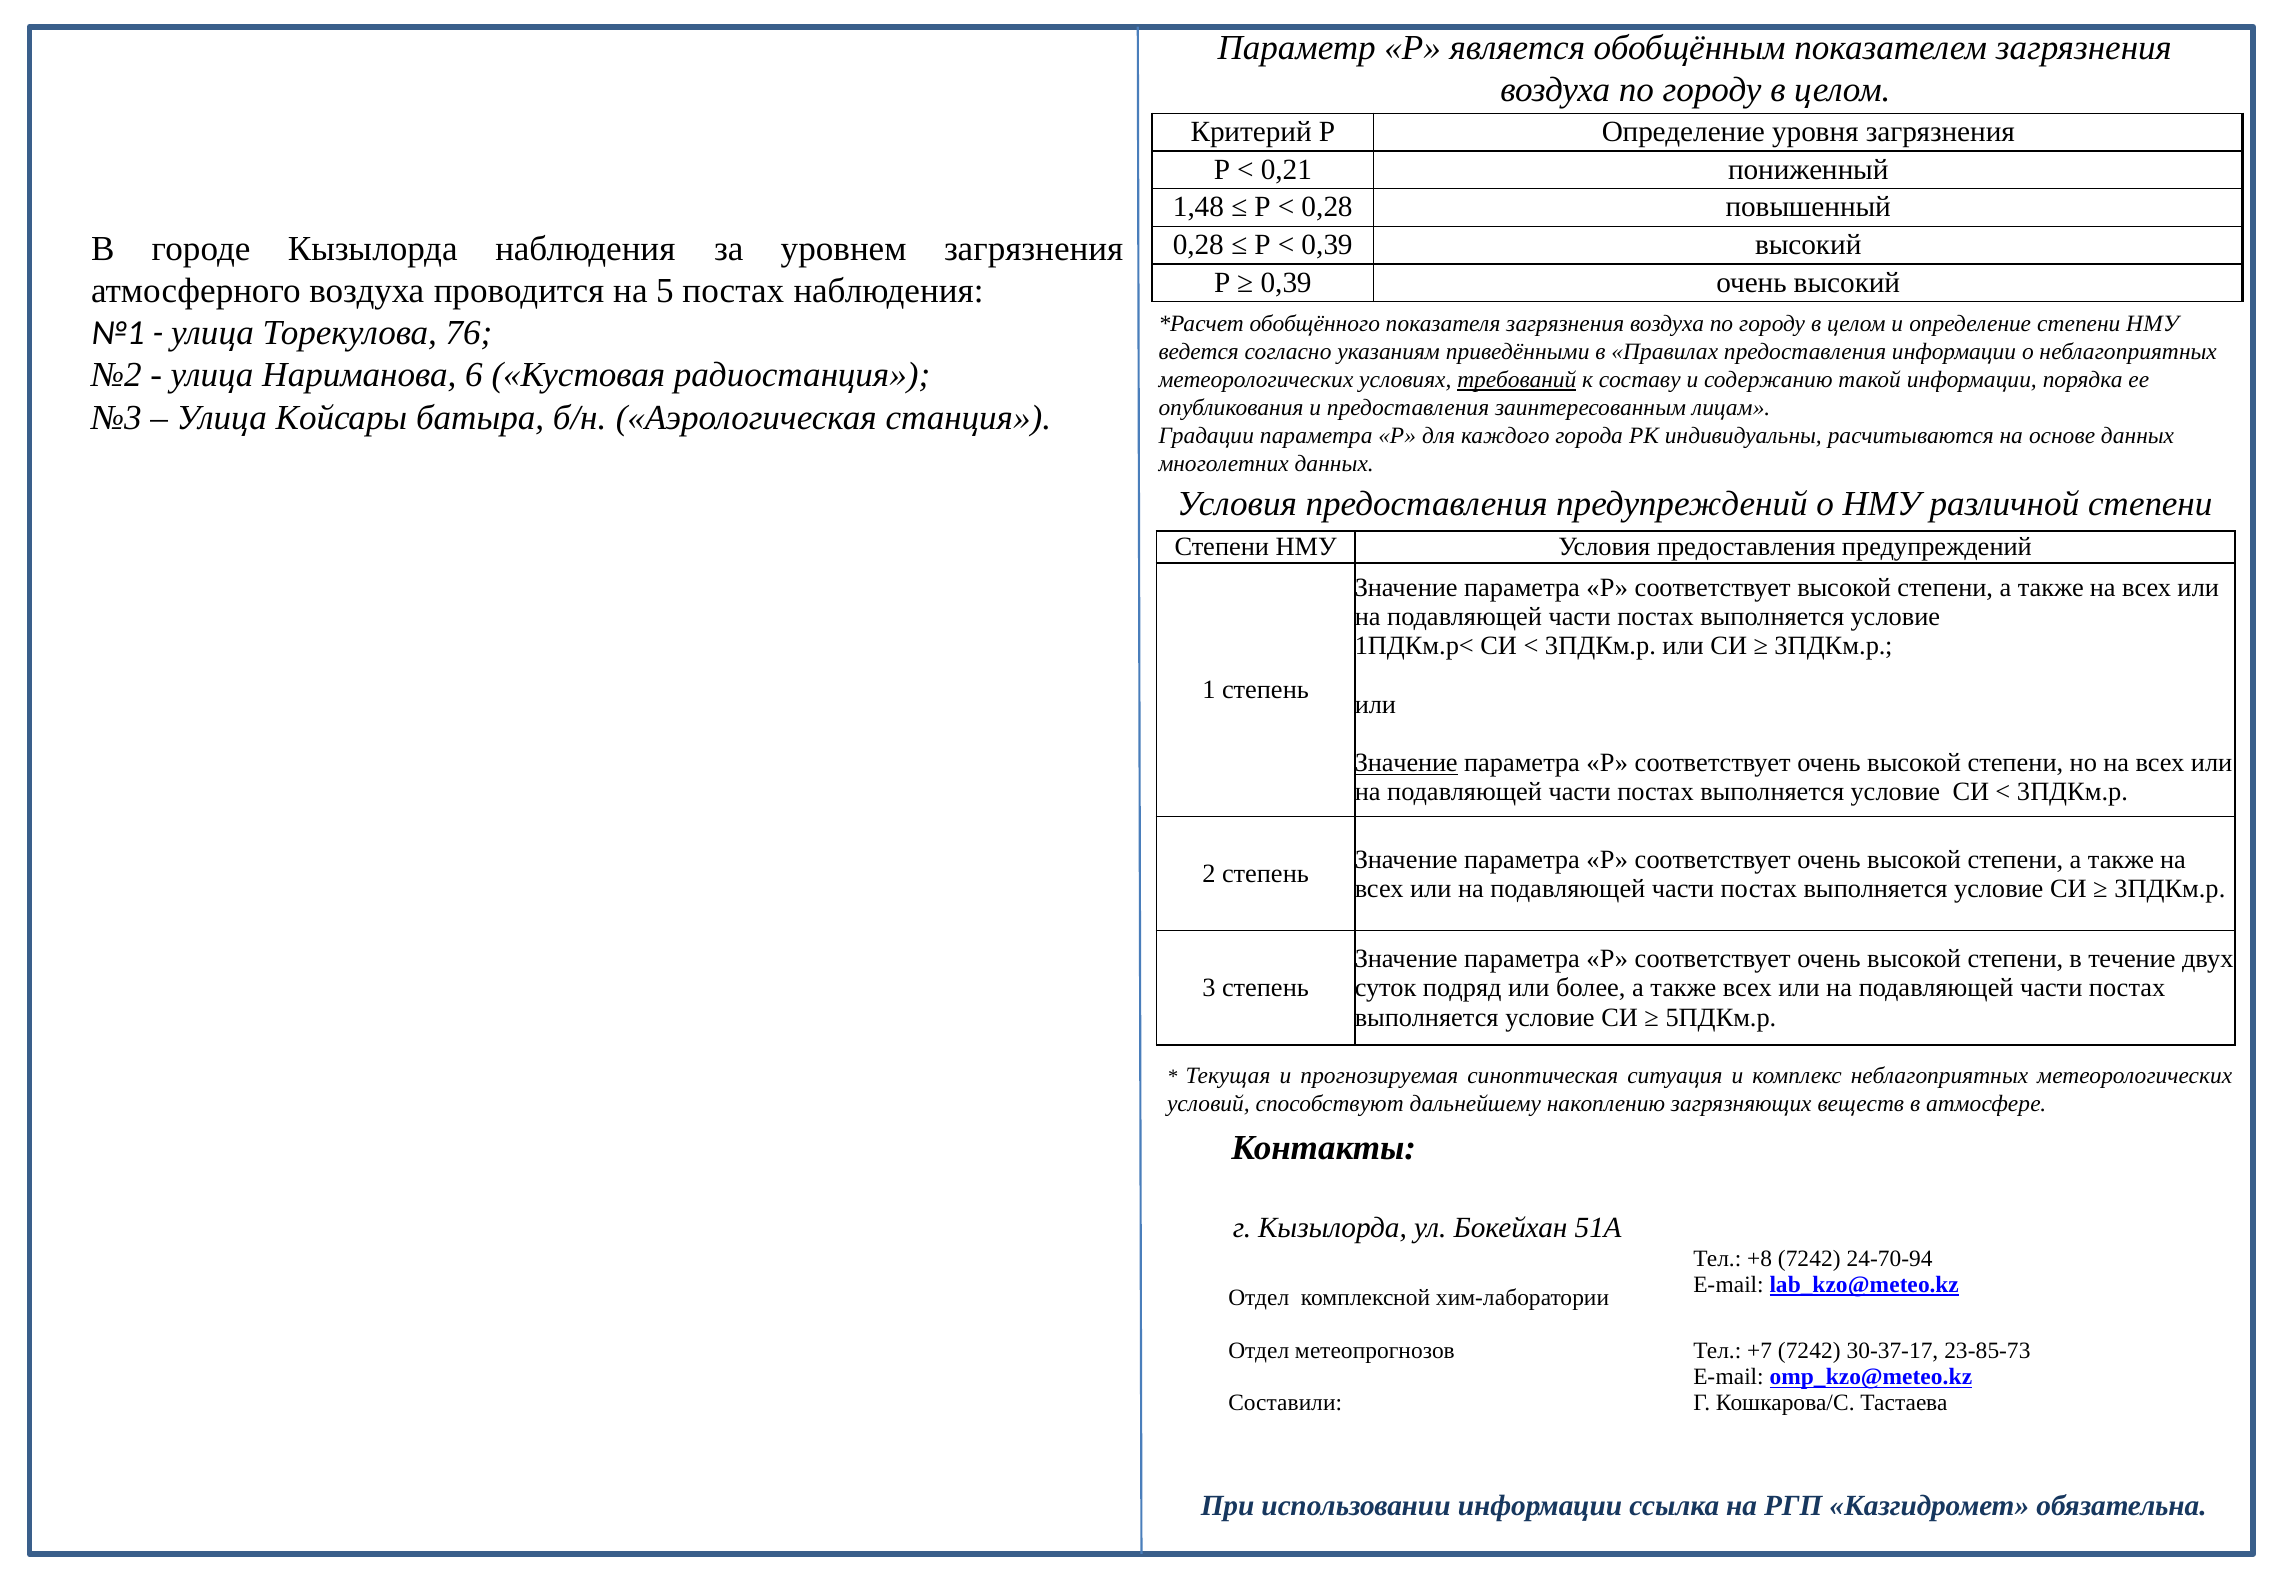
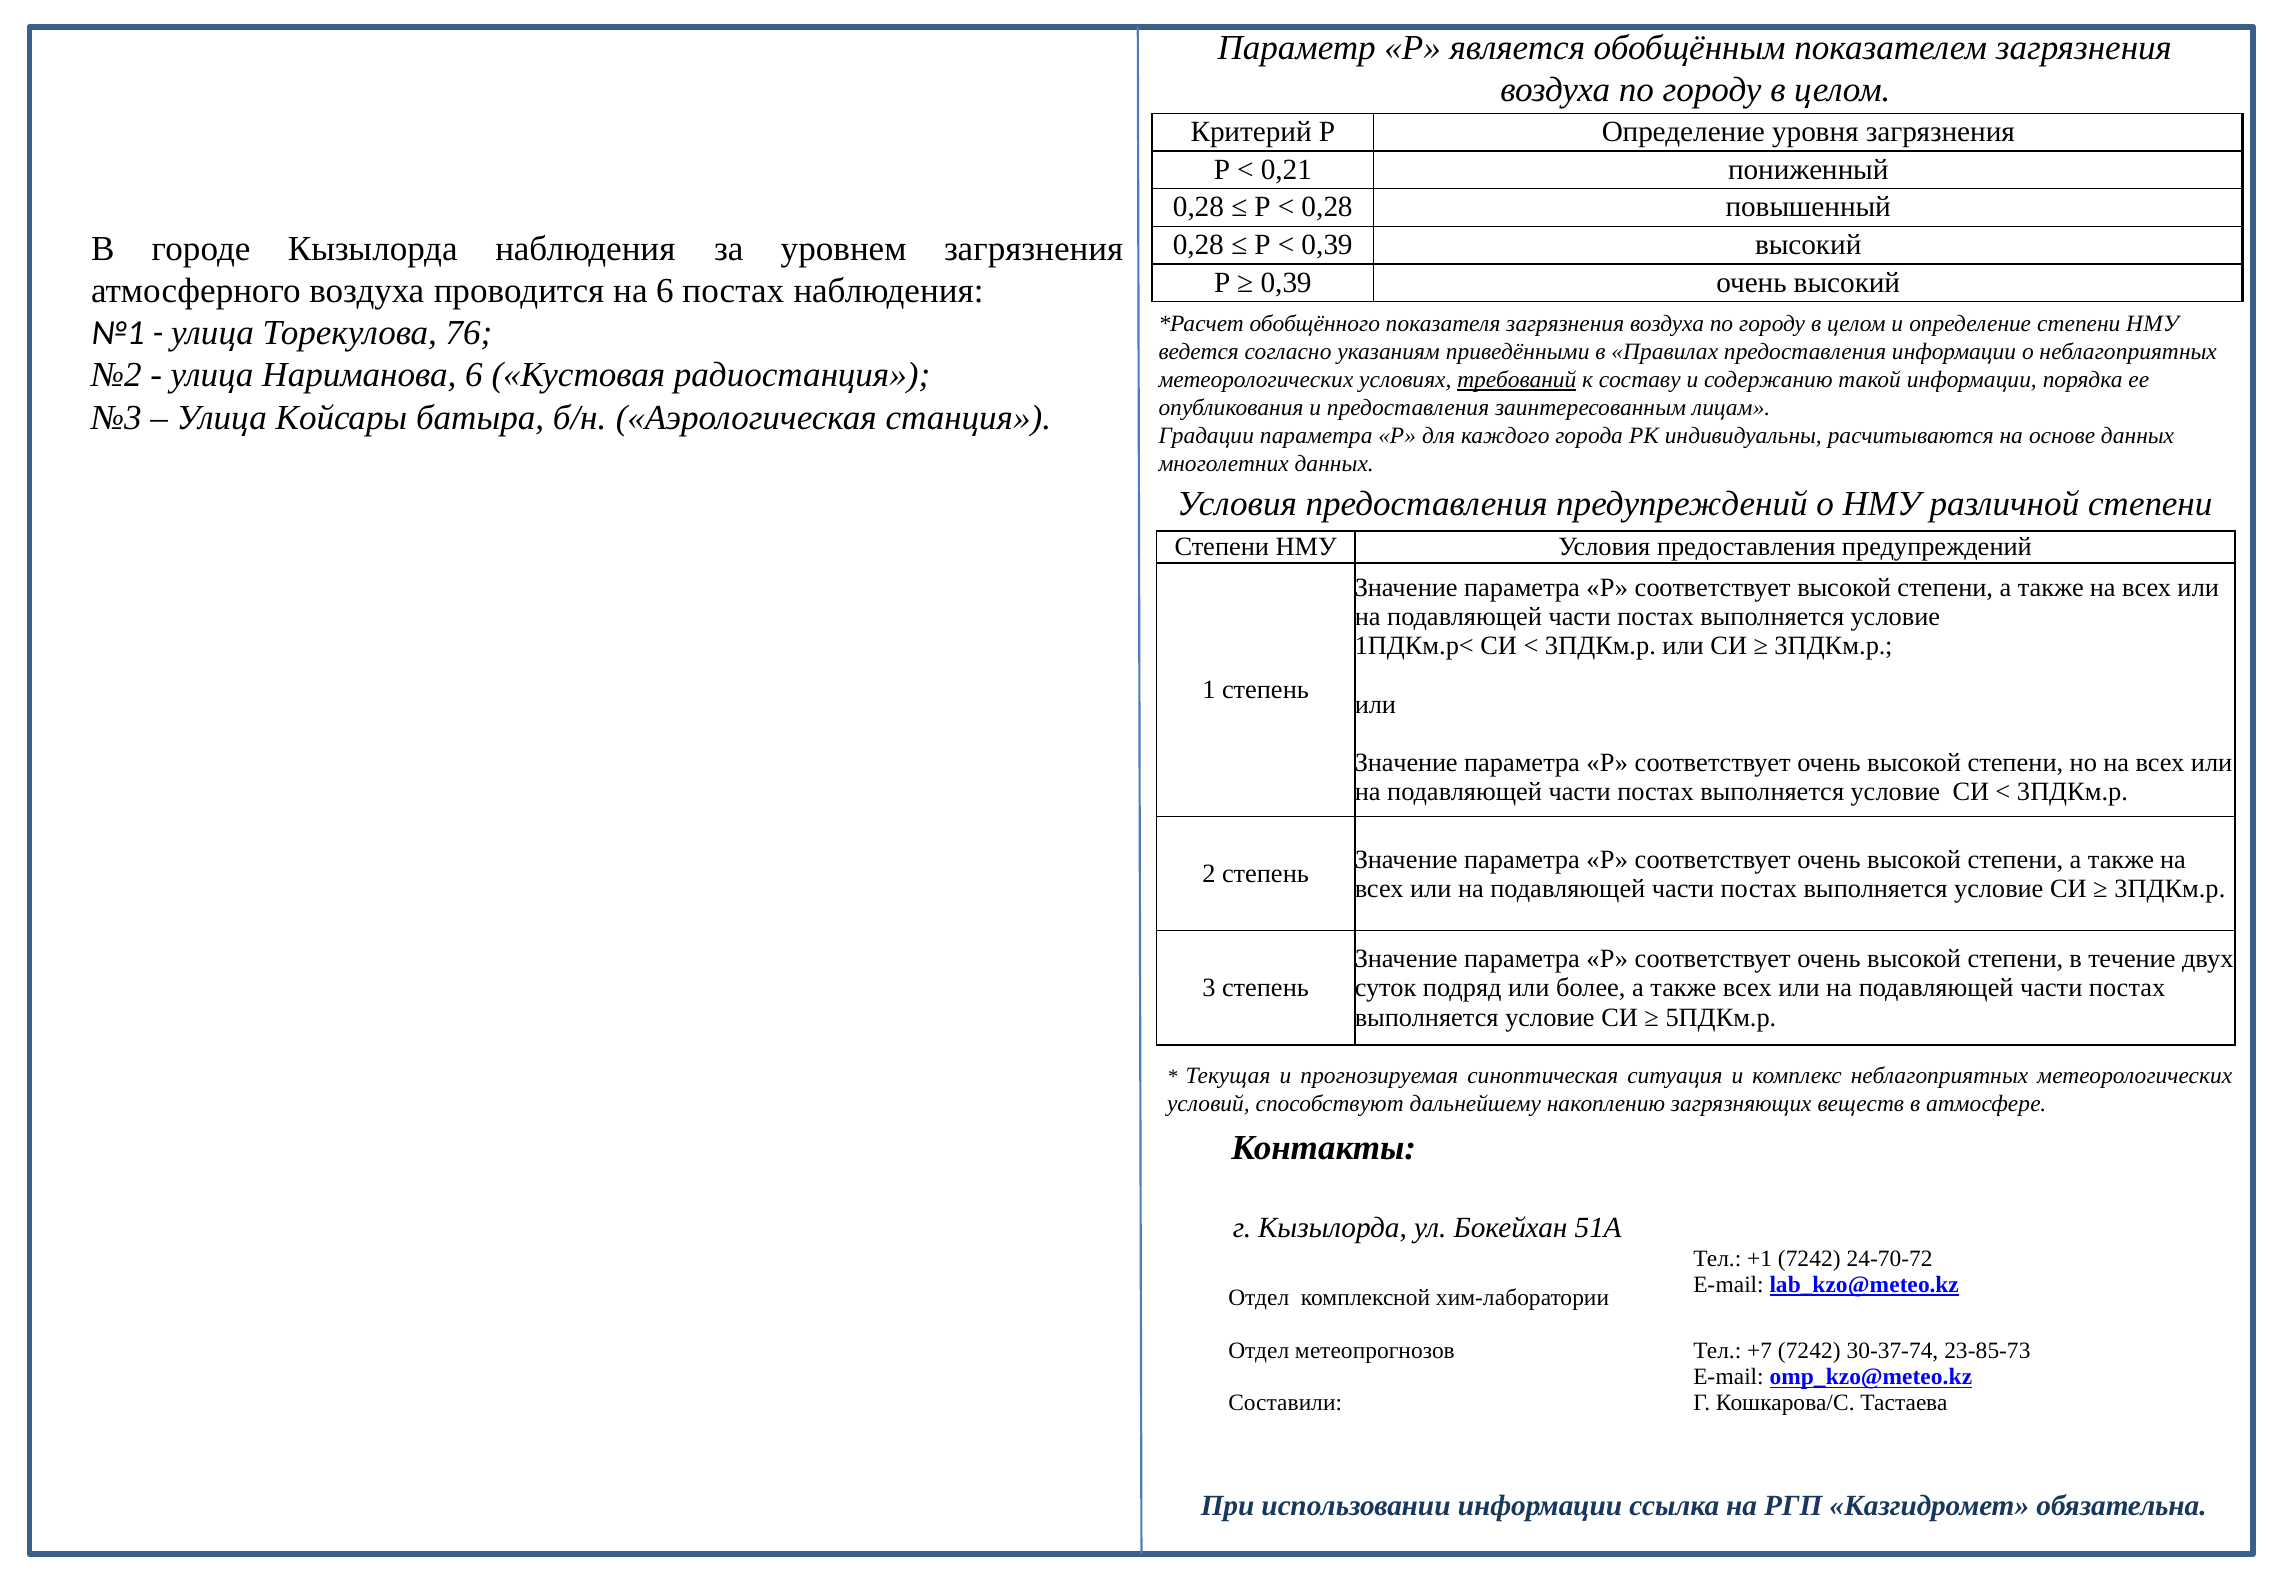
1,48 at (1198, 207): 1,48 -> 0,28
на 5: 5 -> 6
Значение at (1406, 763) underline: present -> none
+8: +8 -> +1
24-70-94: 24-70-94 -> 24-70-72
30-37-17: 30-37-17 -> 30-37-74
